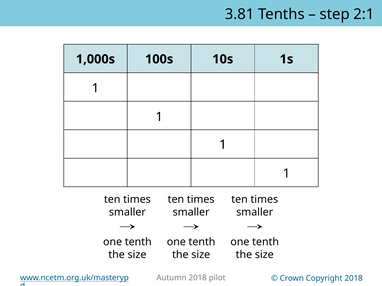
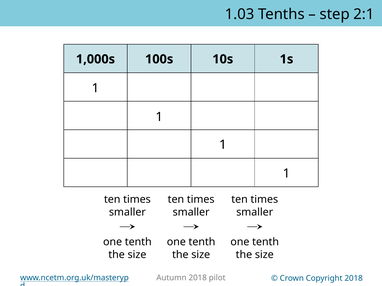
3.81: 3.81 -> 1.03
